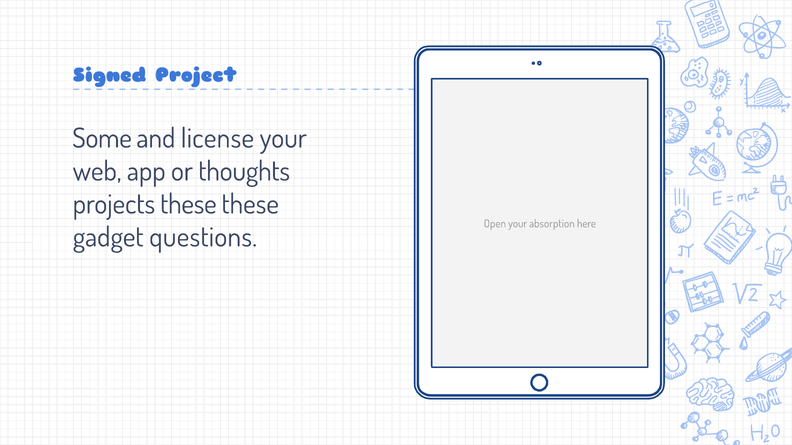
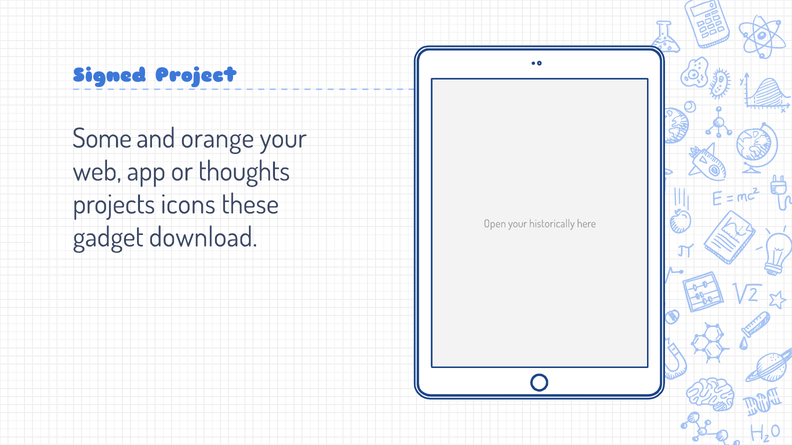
license: license -> orange
projects these: these -> icons
absorption: absorption -> historically
questions: questions -> download
